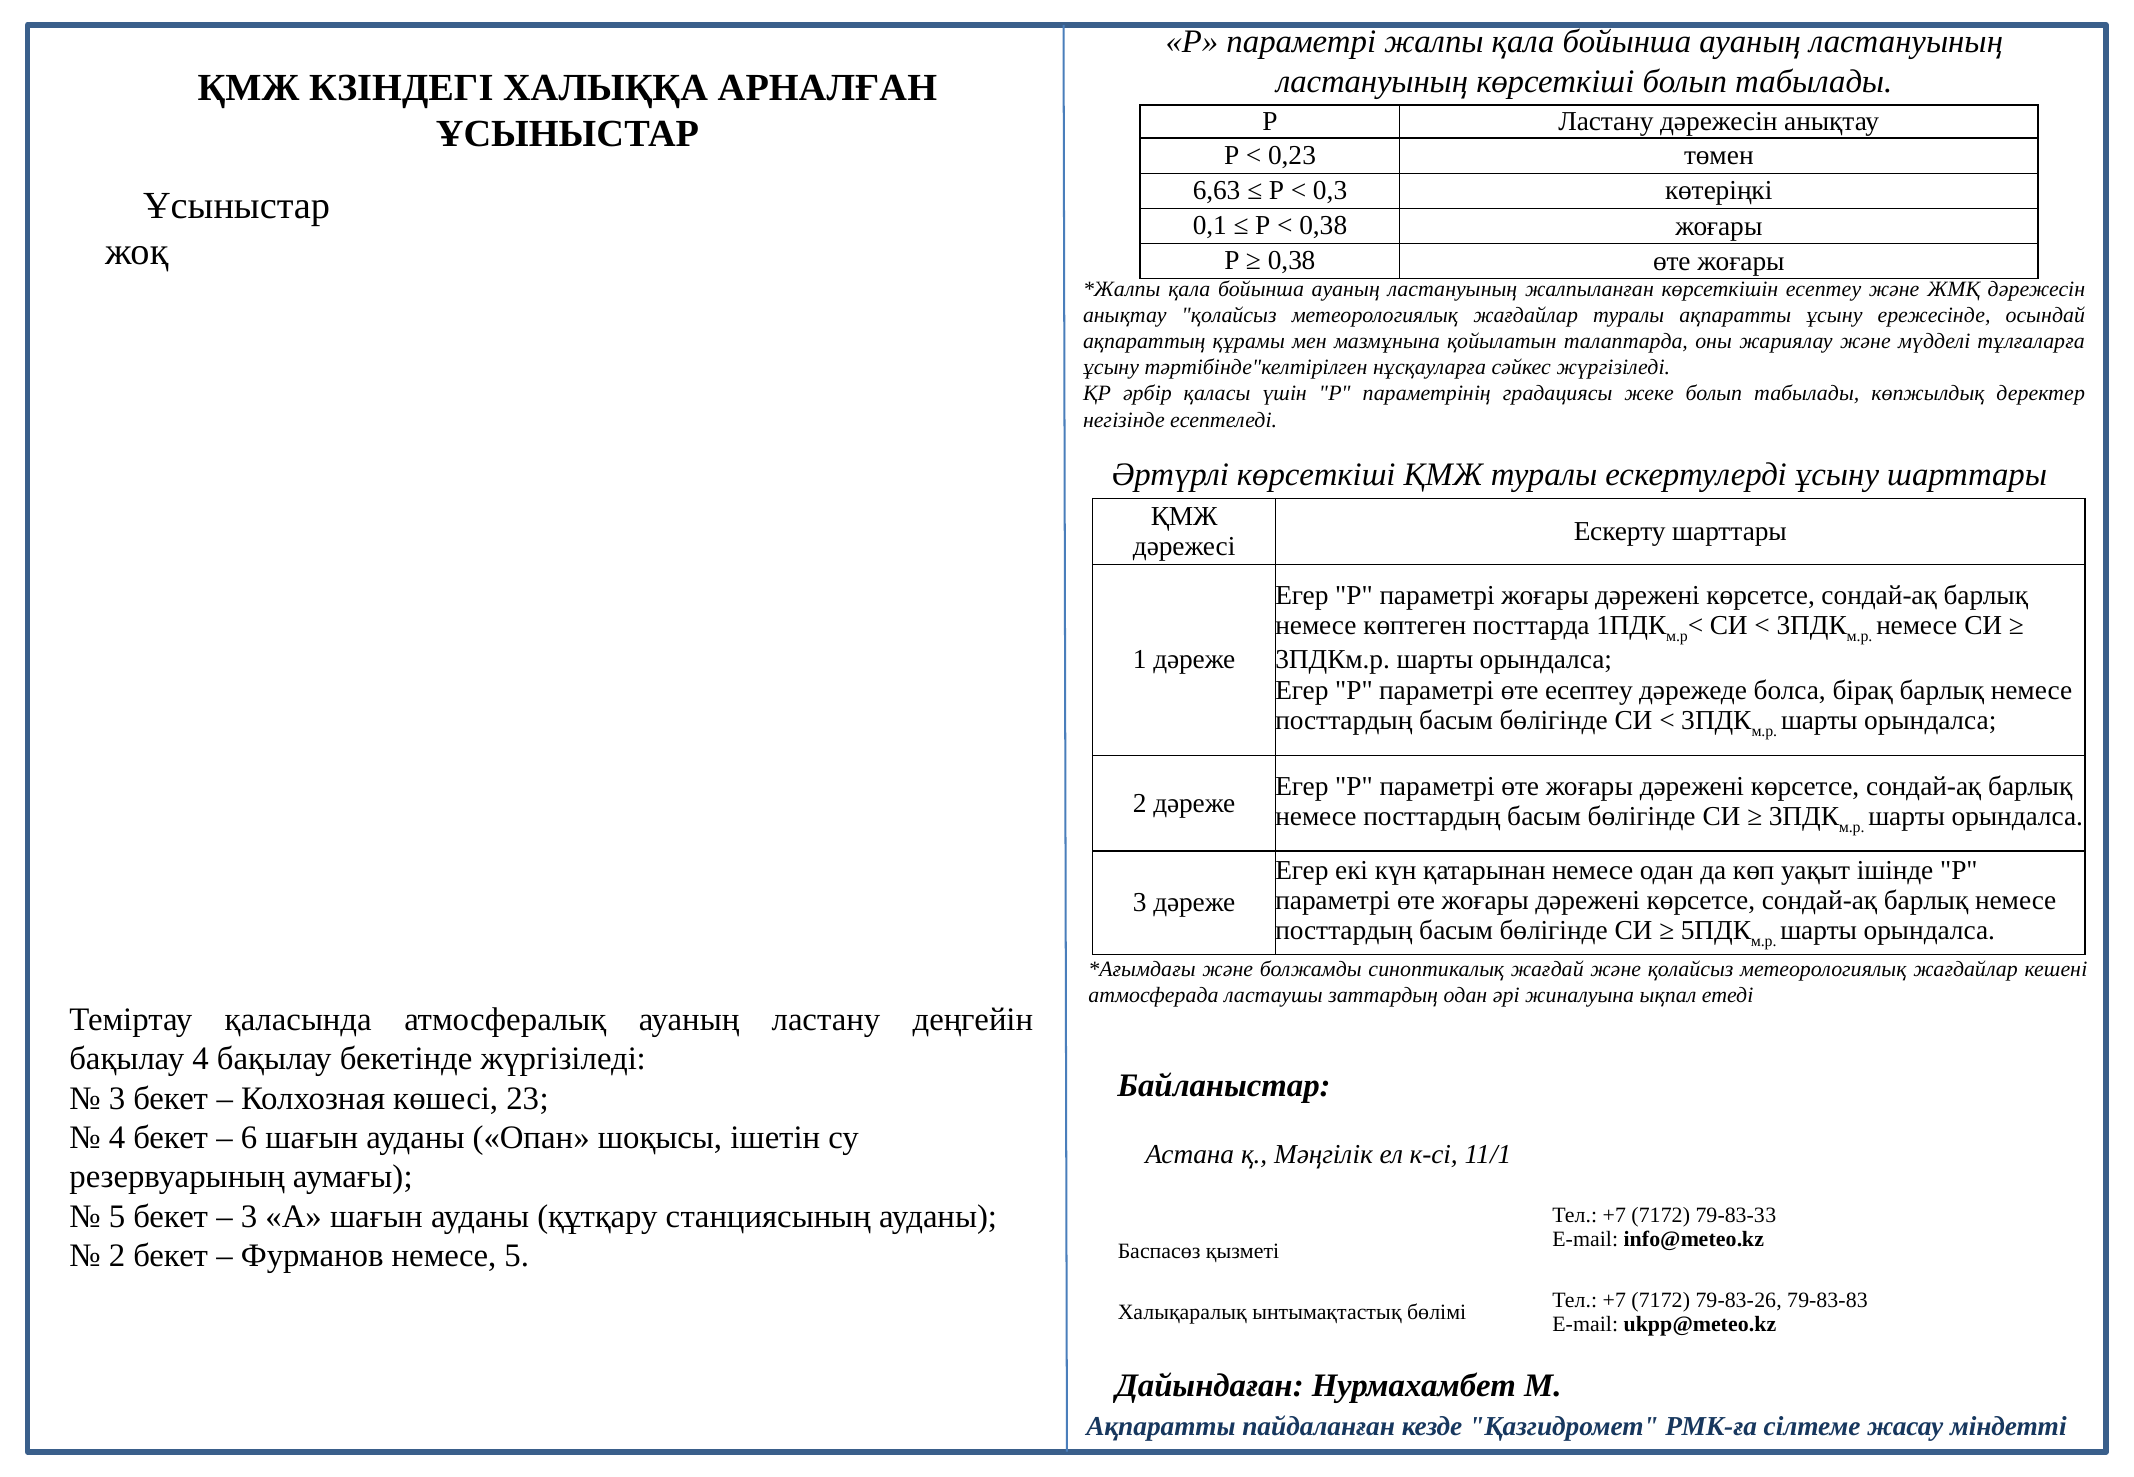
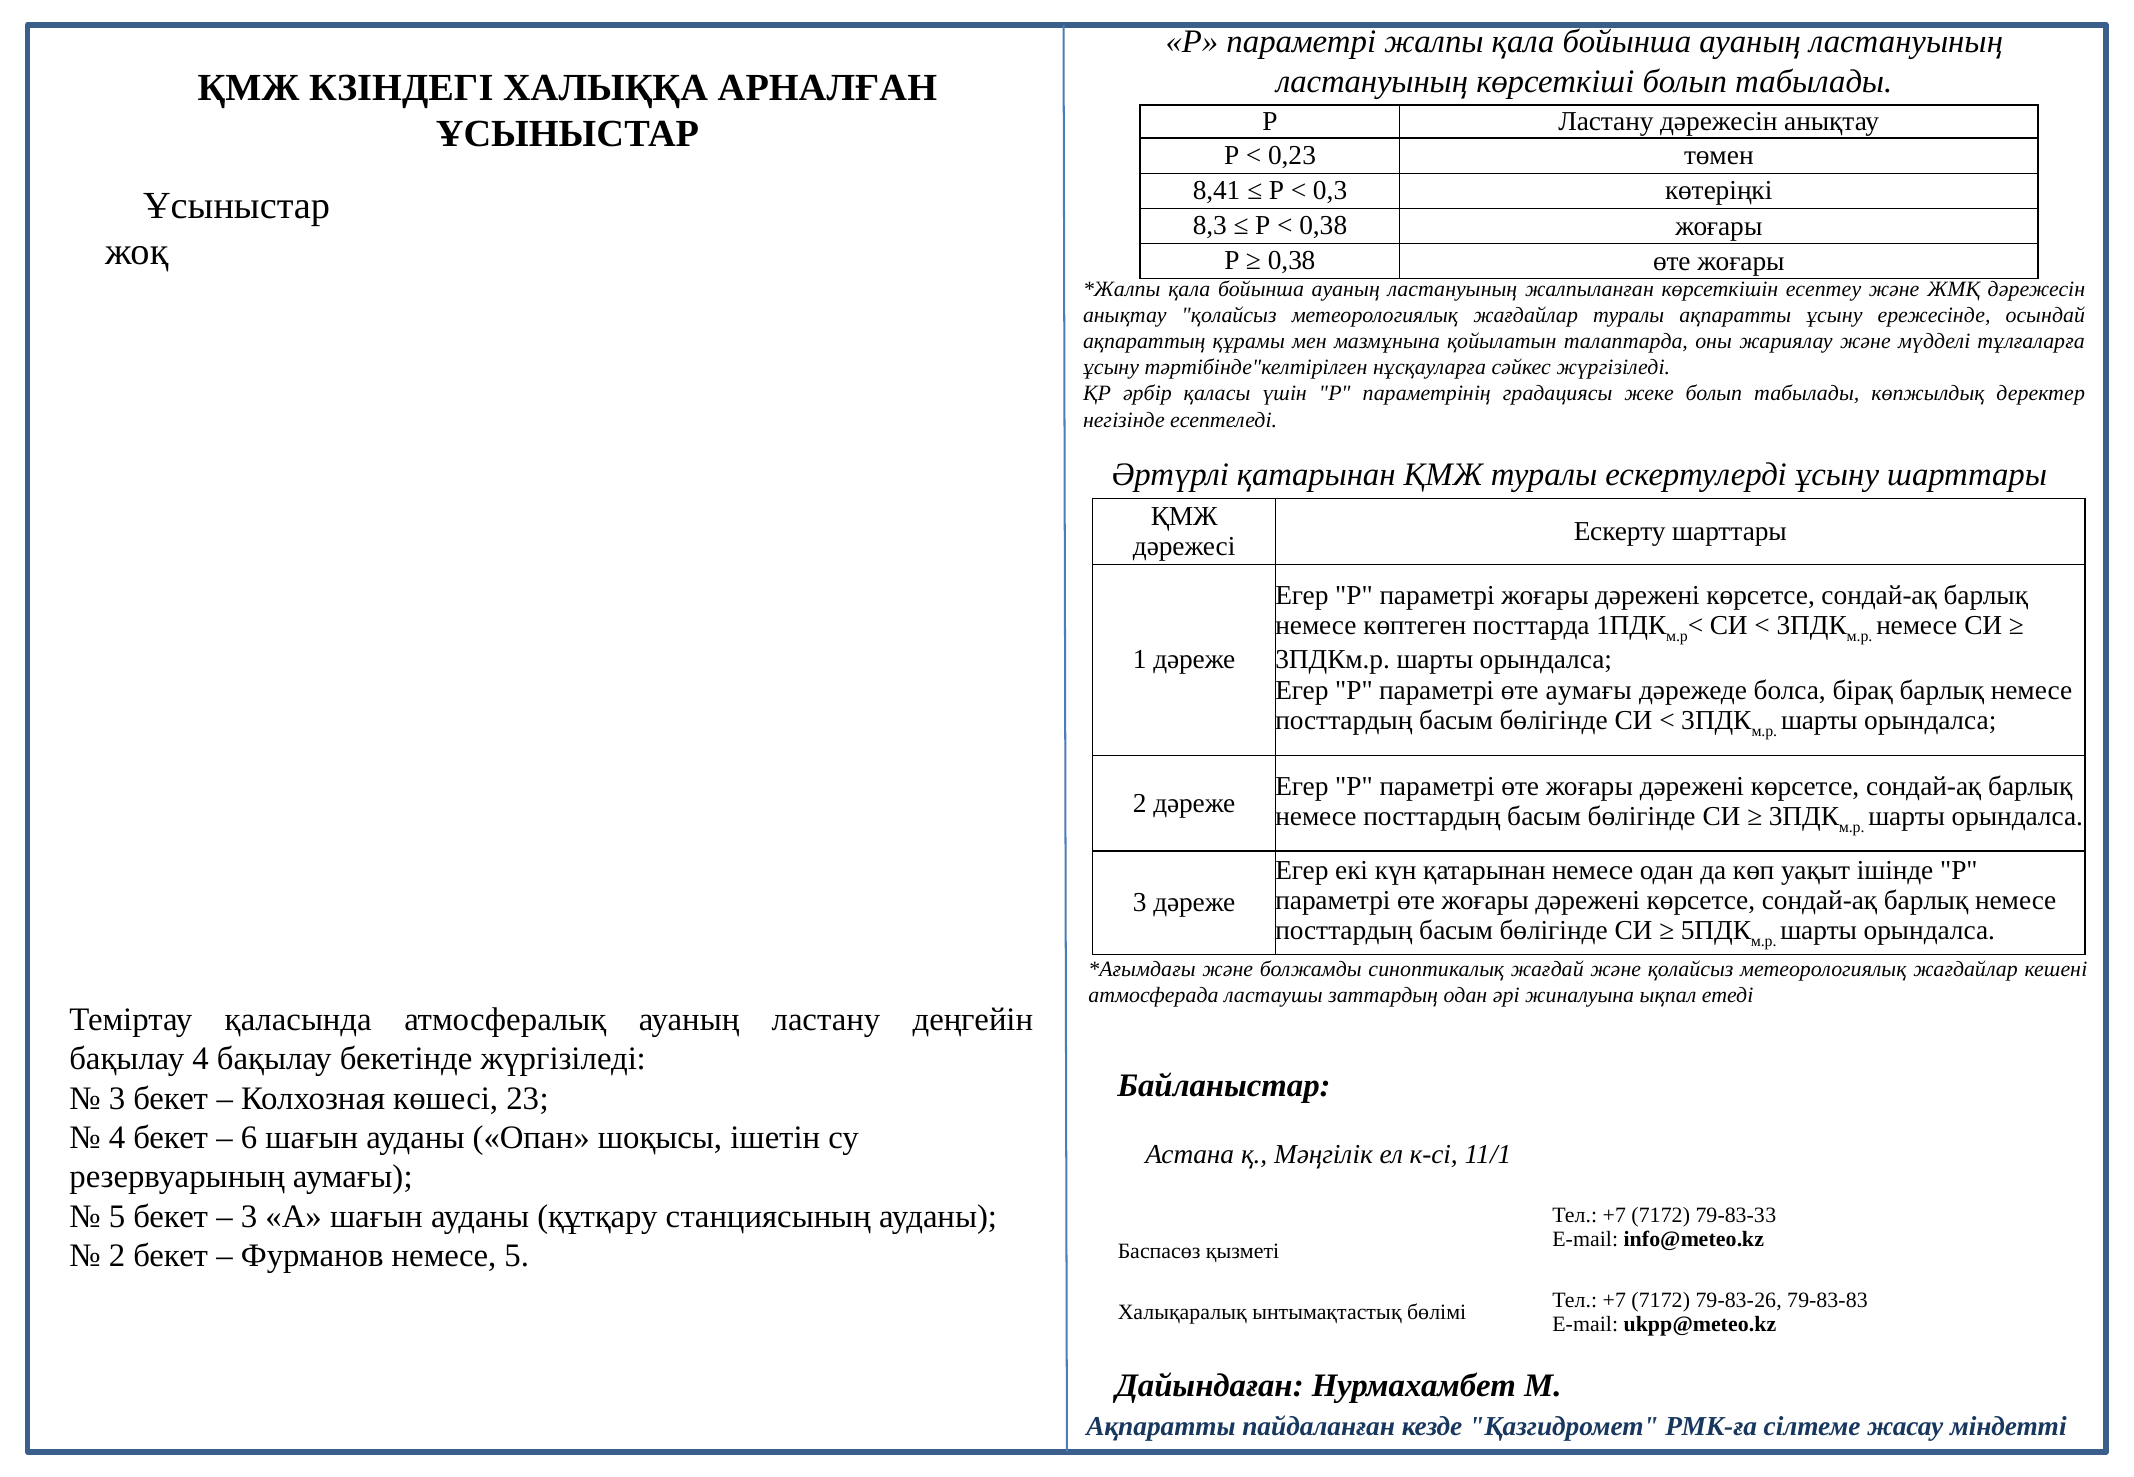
6,63: 6,63 -> 8,41
0,1: 0,1 -> 8,3
Әртүрлі көрсеткіші: көрсеткіші -> қатарынан
өте есептеу: есептеу -> аумағы
